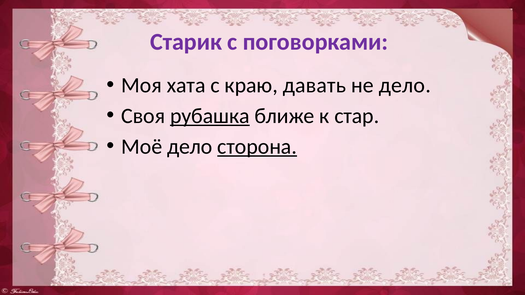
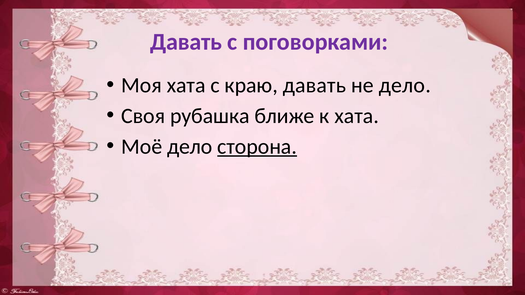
Старик at (186, 42): Старик -> Давать
рубашка underline: present -> none
к стар: стар -> хата
